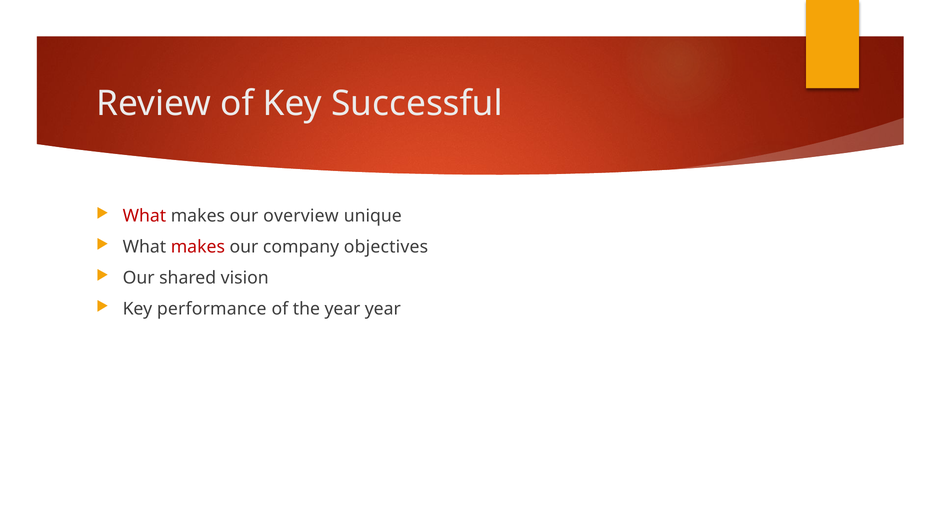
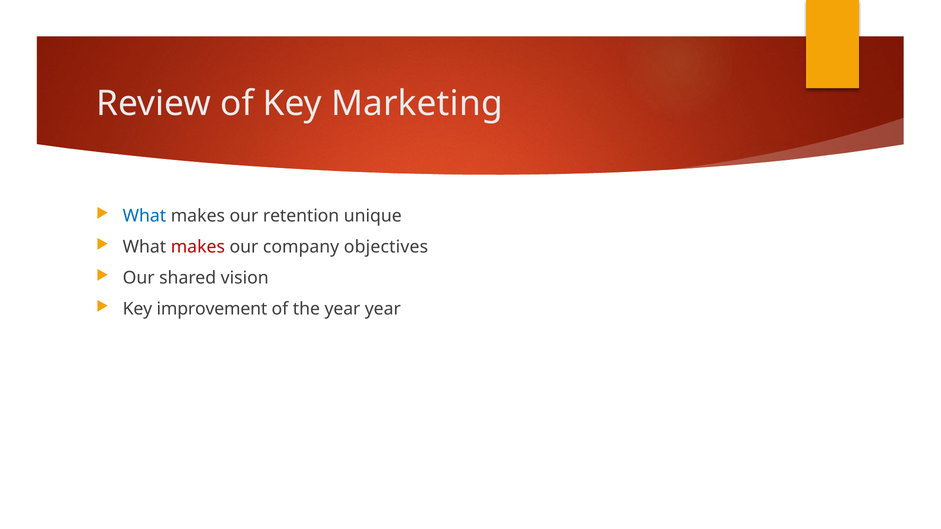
Successful: Successful -> Marketing
What at (144, 216) colour: red -> blue
overview: overview -> retention
performance: performance -> improvement
